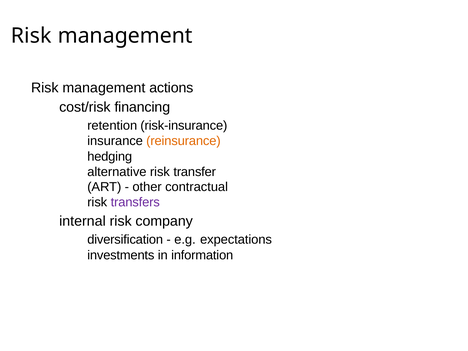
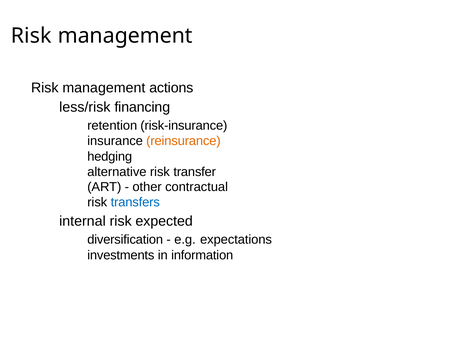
cost/risk: cost/risk -> less/risk
transfers colour: purple -> blue
company: company -> expected
